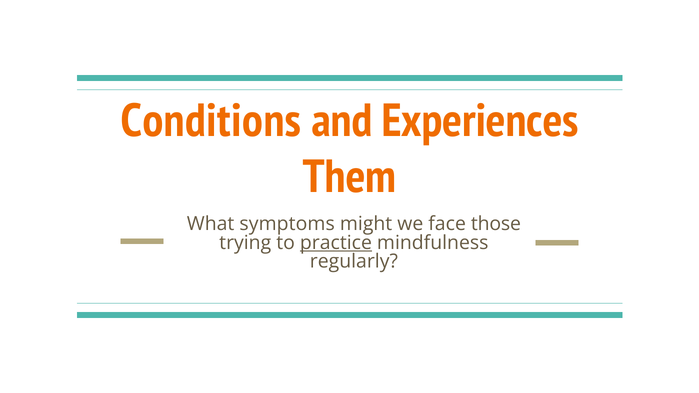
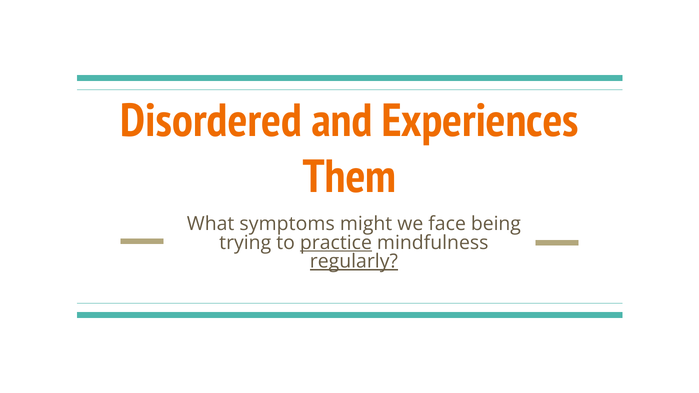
Conditions: Conditions -> Disordered
those: those -> being
regularly underline: none -> present
